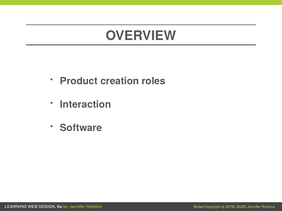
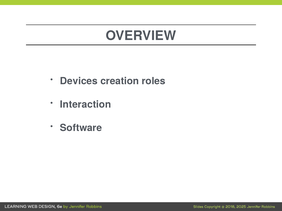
Product: Product -> Devices
